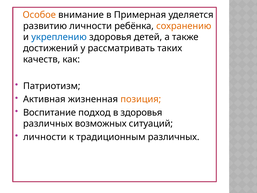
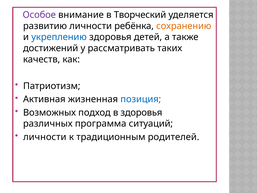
Особое colour: orange -> purple
Примерная: Примерная -> Творческий
позиция colour: orange -> blue
Воспитание: Воспитание -> Возможных
возможных: возможных -> программа
традиционным различных: различных -> родителей
